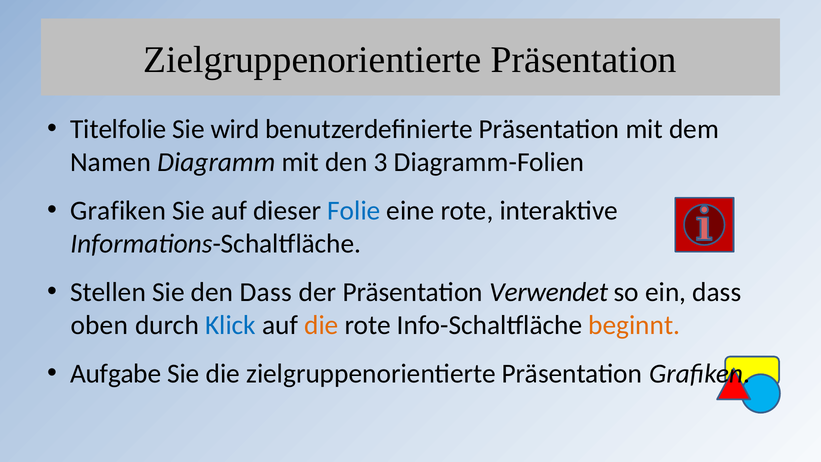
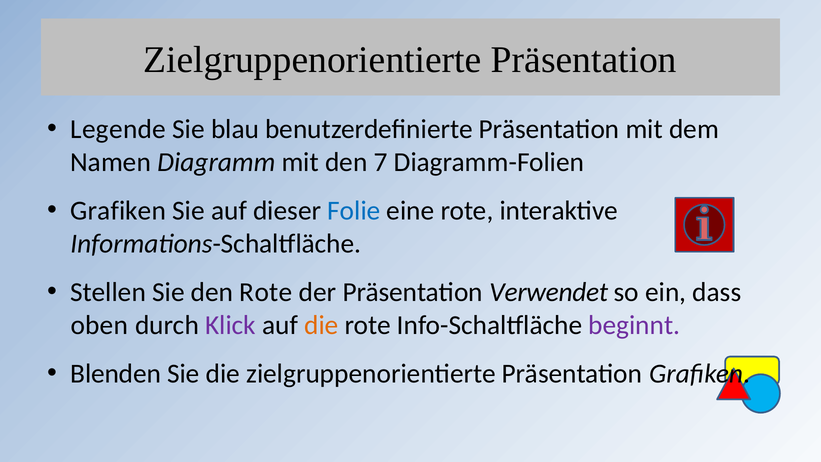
Titelfolie: Titelfolie -> Legende
wird: wird -> blau
3: 3 -> 7
den Dass: Dass -> Rote
Klick colour: blue -> purple
beginnt colour: orange -> purple
Aufgabe: Aufgabe -> Blenden
